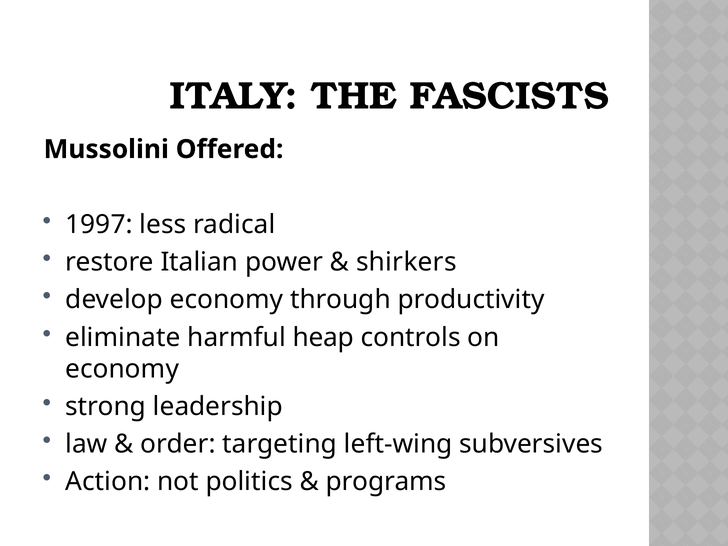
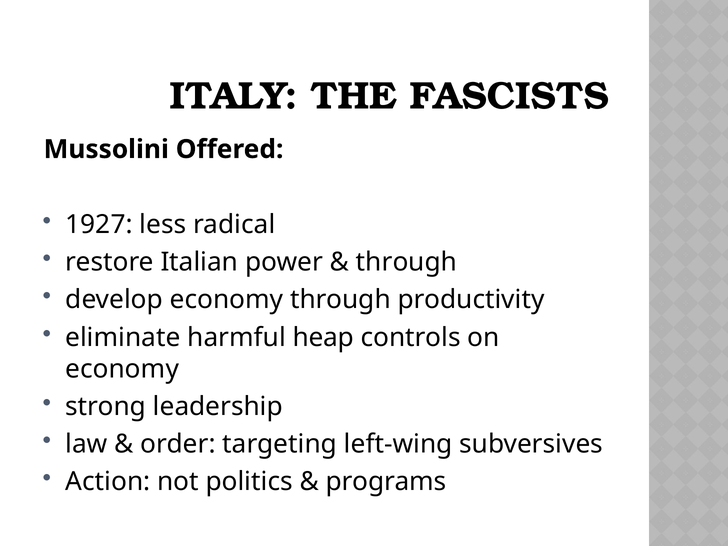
1997: 1997 -> 1927
shirkers at (406, 262): shirkers -> through
